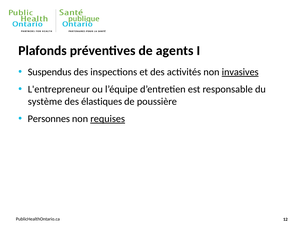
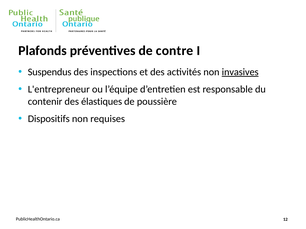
agents: agents -> contre
système: système -> contenir
Personnes: Personnes -> Dispositifs
requises underline: present -> none
